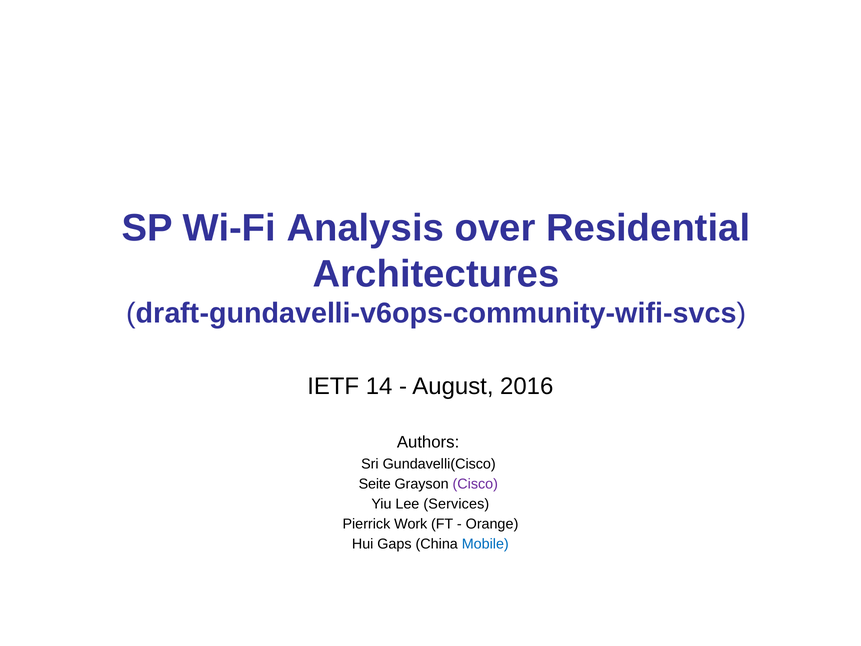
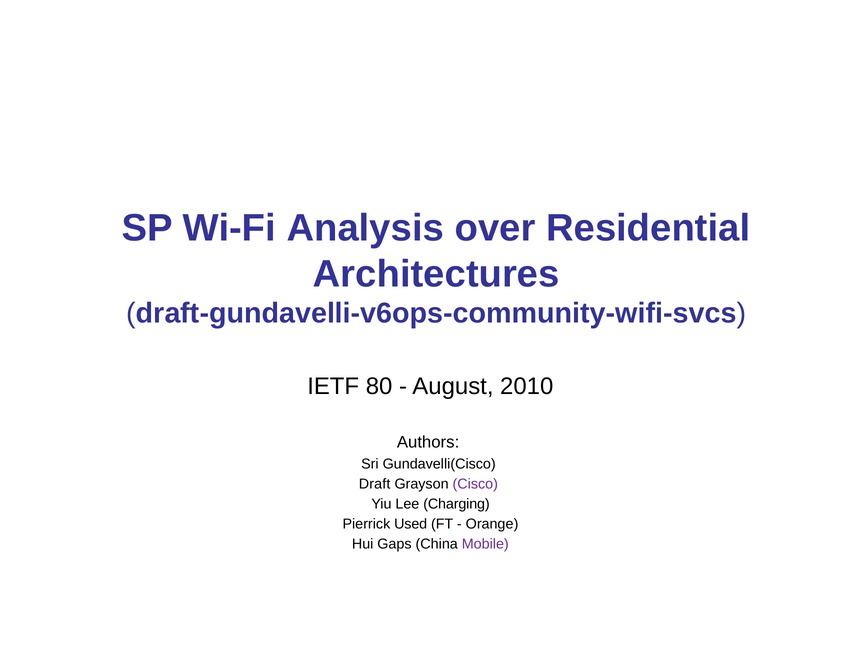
14: 14 -> 80
2016: 2016 -> 2010
Seite: Seite -> Draft
Services: Services -> Charging
Work: Work -> Used
Mobile colour: blue -> purple
